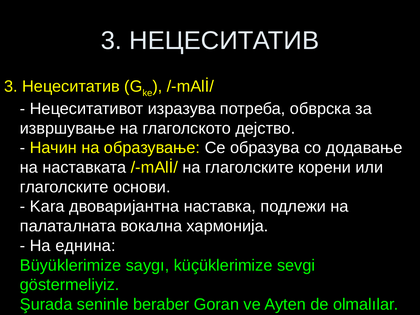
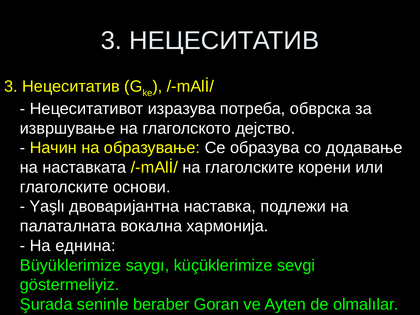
Kara: Kara -> Yaşlı
